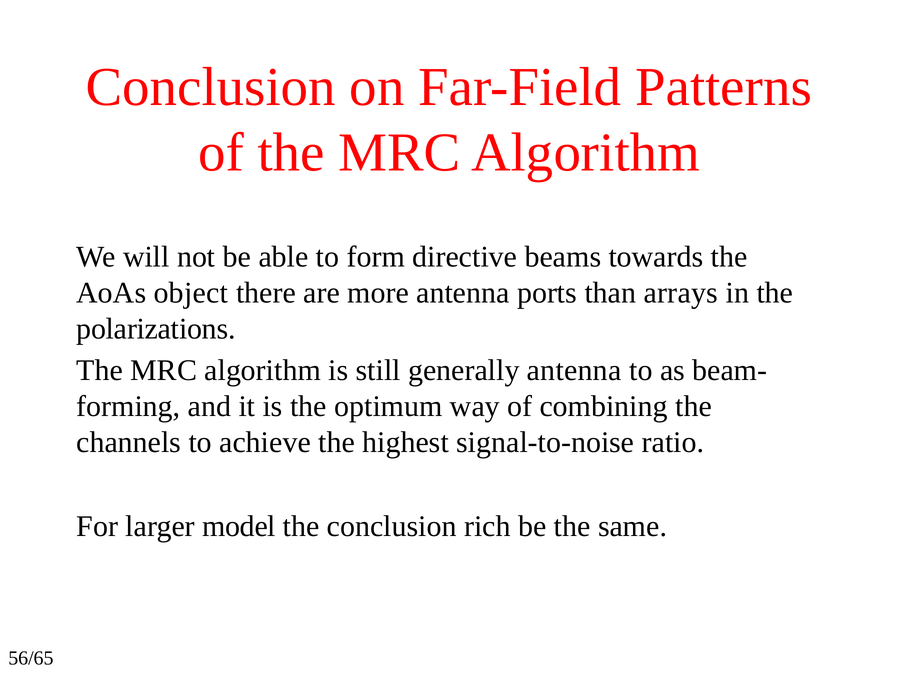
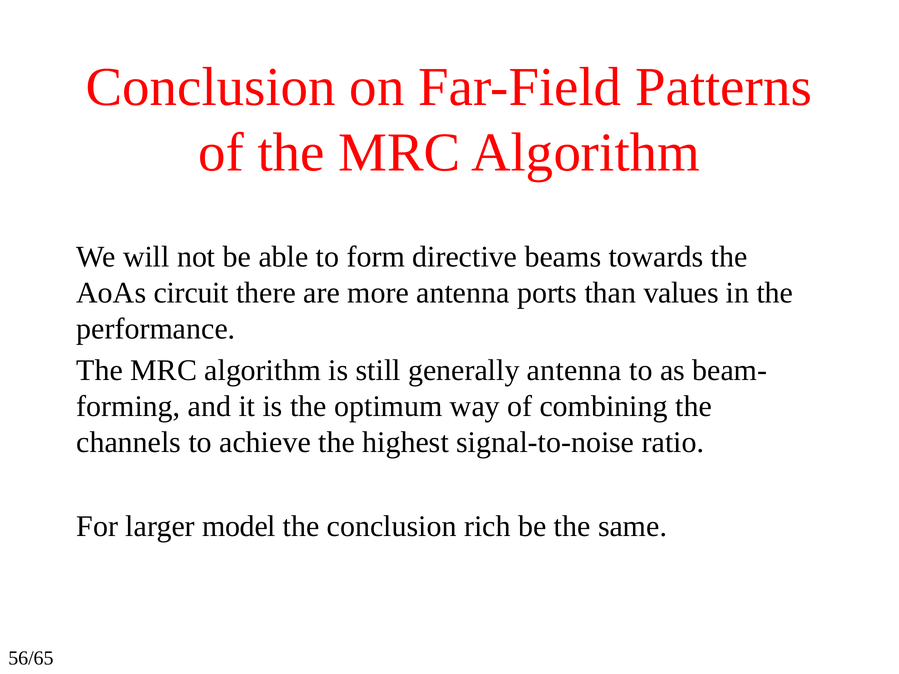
object: object -> circuit
arrays: arrays -> values
polarizations: polarizations -> performance
